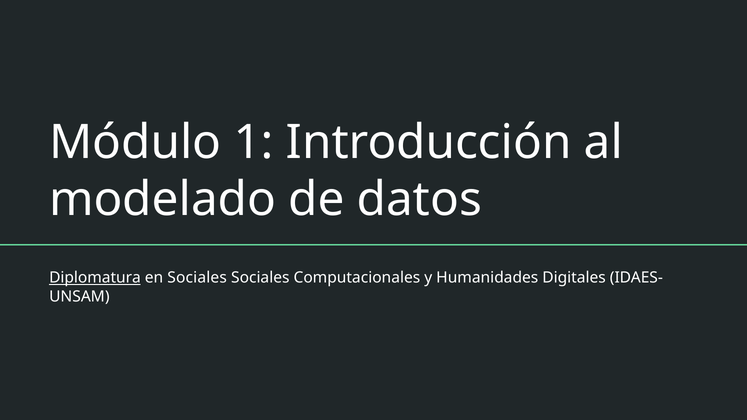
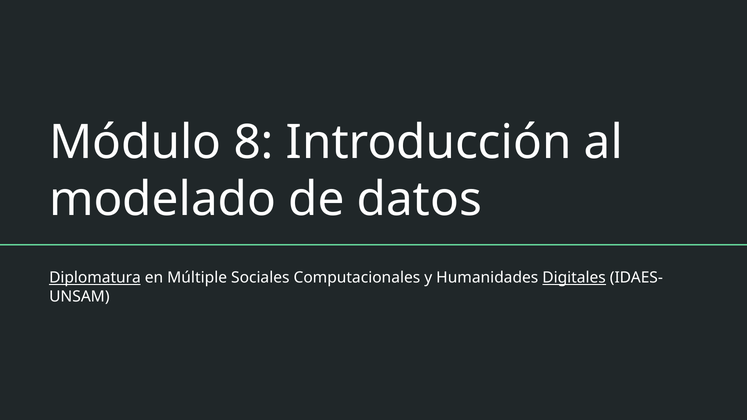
1: 1 -> 8
en Sociales: Sociales -> Múltiple
Digitales underline: none -> present
